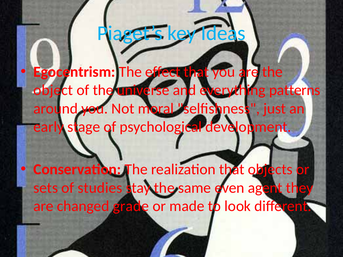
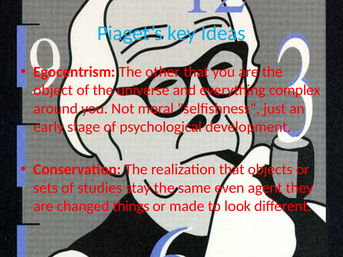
effect: effect -> other
patterns: patterns -> complex
grade: grade -> things
